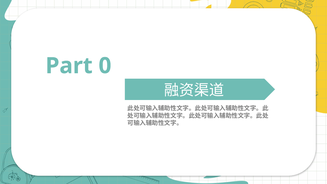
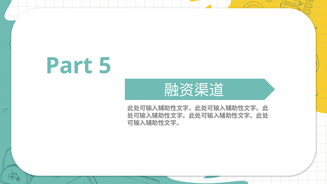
0: 0 -> 5
